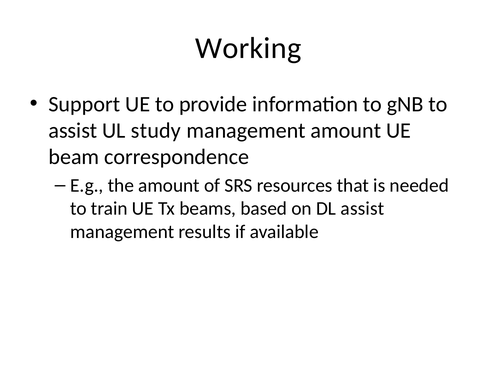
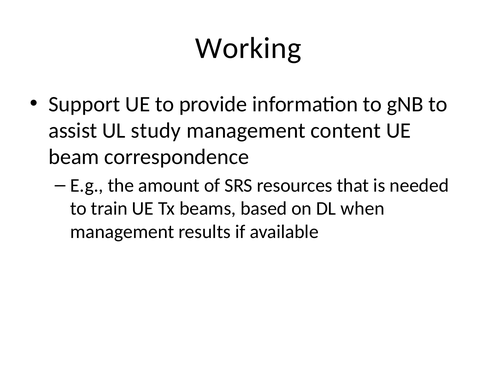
management amount: amount -> content
DL assist: assist -> when
